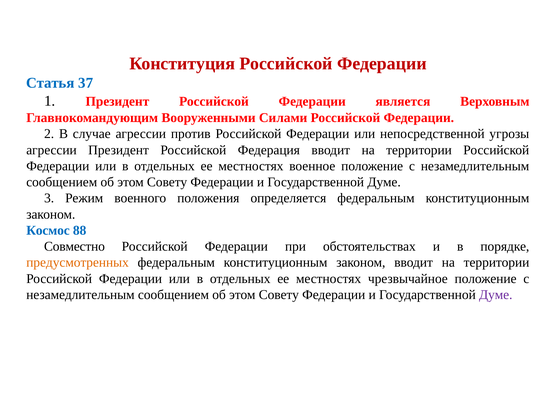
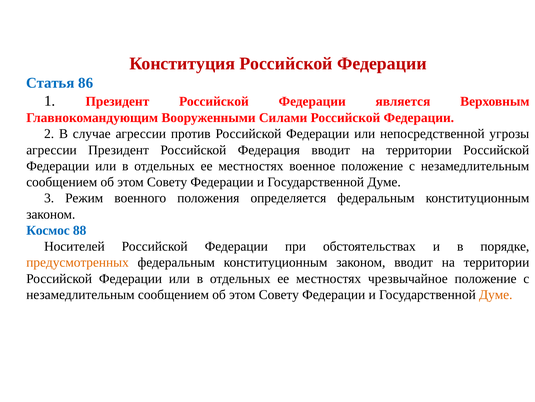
37: 37 -> 86
Совместно: Совместно -> Носителей
Думе at (496, 294) colour: purple -> orange
